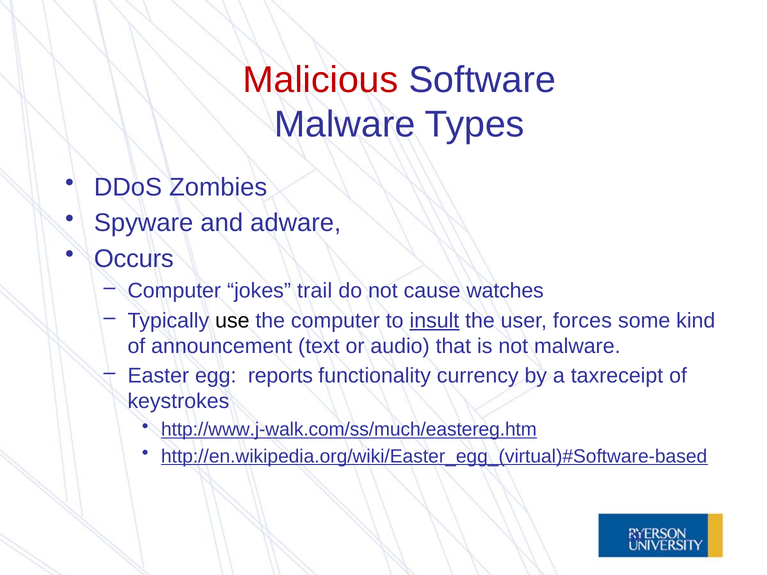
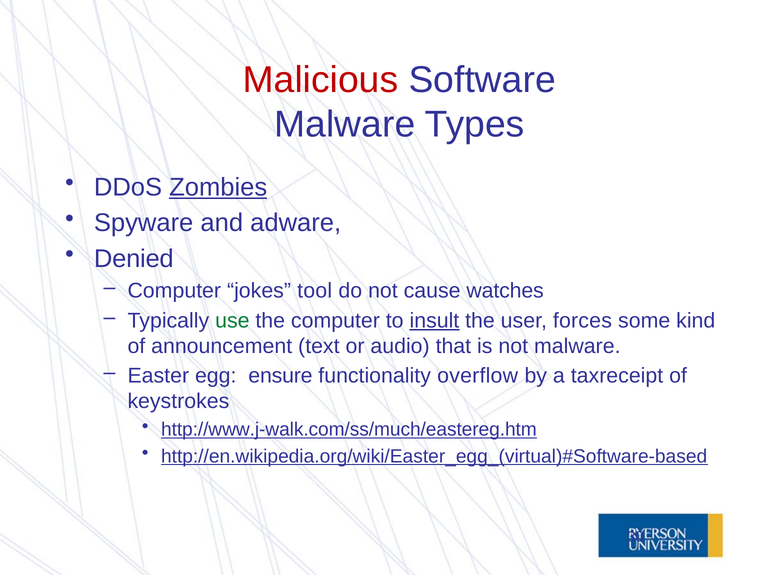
Zombies underline: none -> present
Occurs: Occurs -> Denied
trail: trail -> tool
use colour: black -> green
reports: reports -> ensure
currency: currency -> overflow
